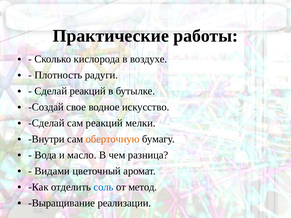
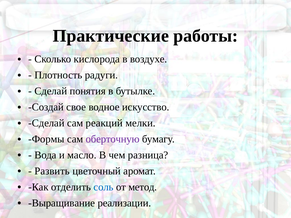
Сделай реакций: реакций -> понятия
Внутри: Внутри -> Формы
оберточную colour: orange -> purple
Видами: Видами -> Развить
